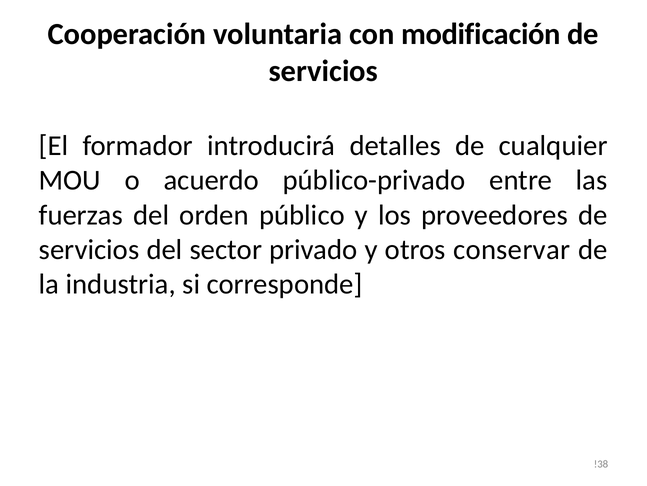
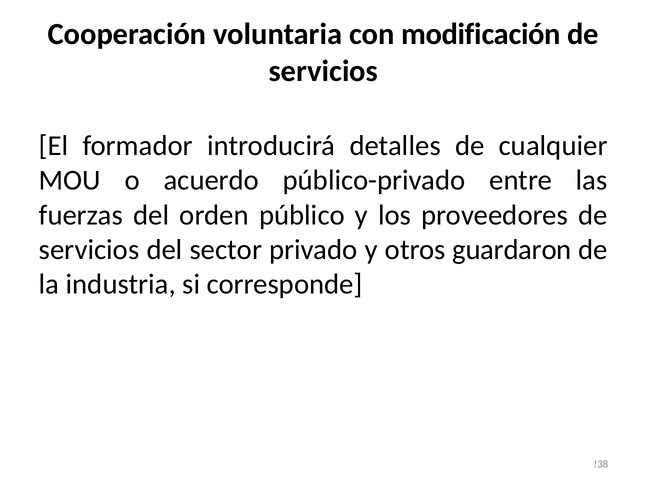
conservar: conservar -> guardaron
